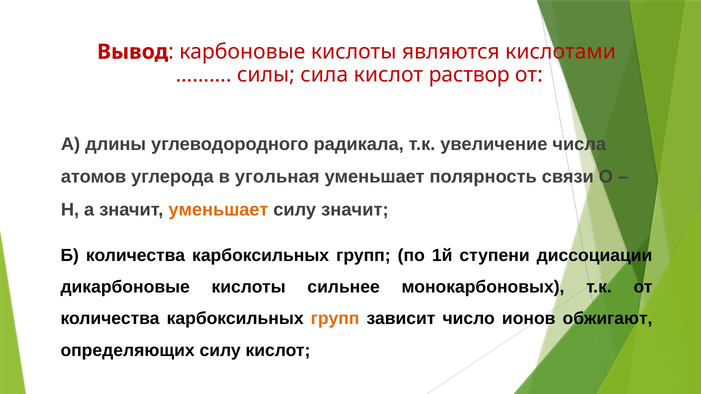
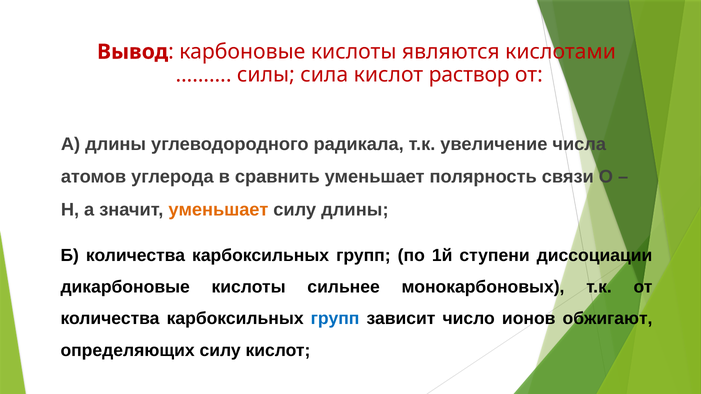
угольная: угольная -> сравнить
силу значит: значит -> длины
групп at (335, 319) colour: orange -> blue
